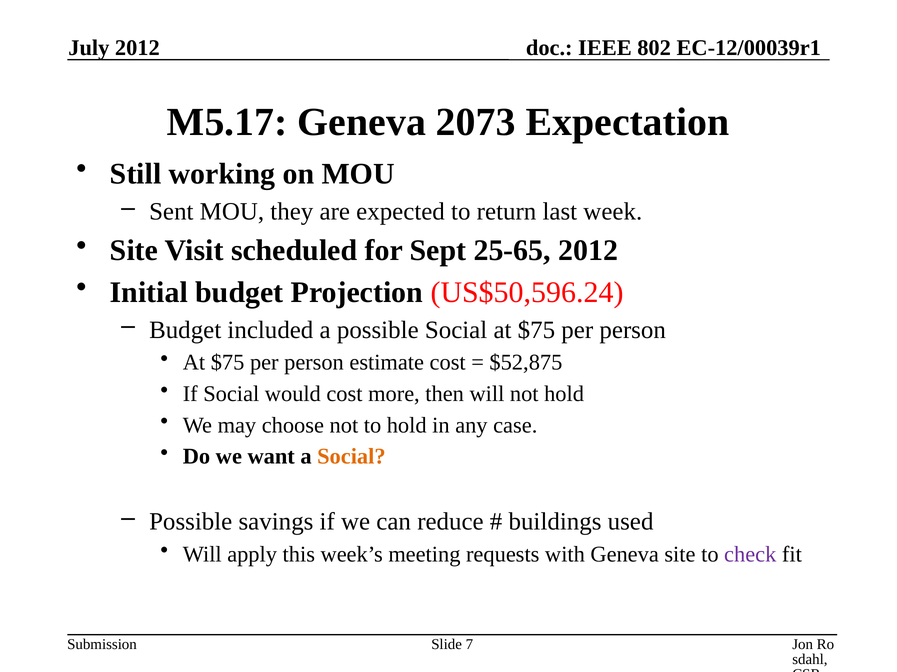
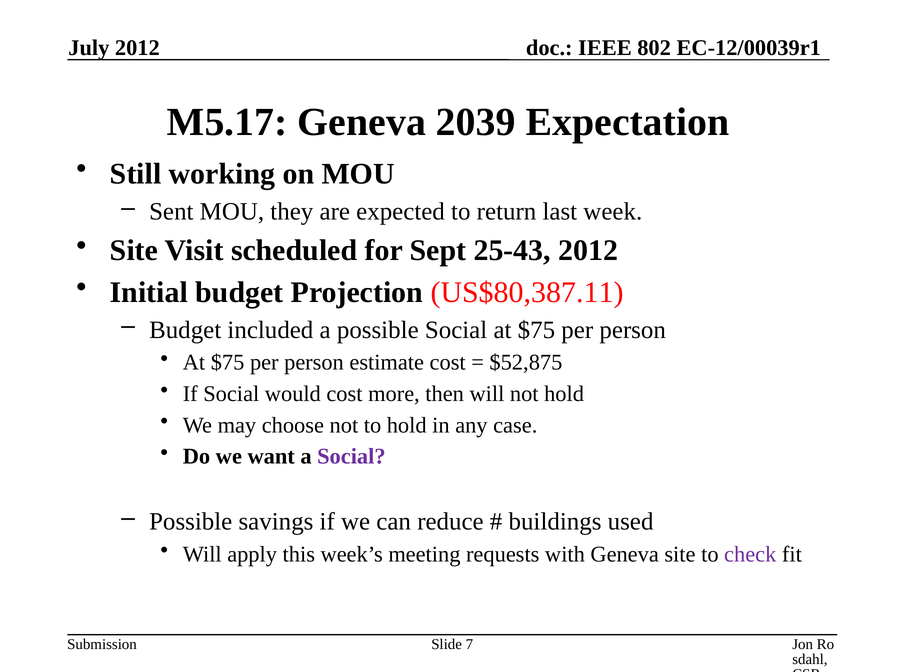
2073: 2073 -> 2039
25-65: 25-65 -> 25-43
US$50,596.24: US$50,596.24 -> US$80,387.11
Social at (351, 457) colour: orange -> purple
